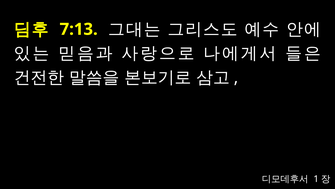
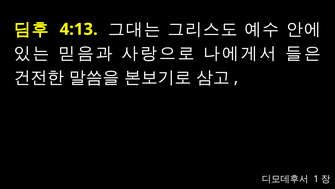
7:13: 7:13 -> 4:13
